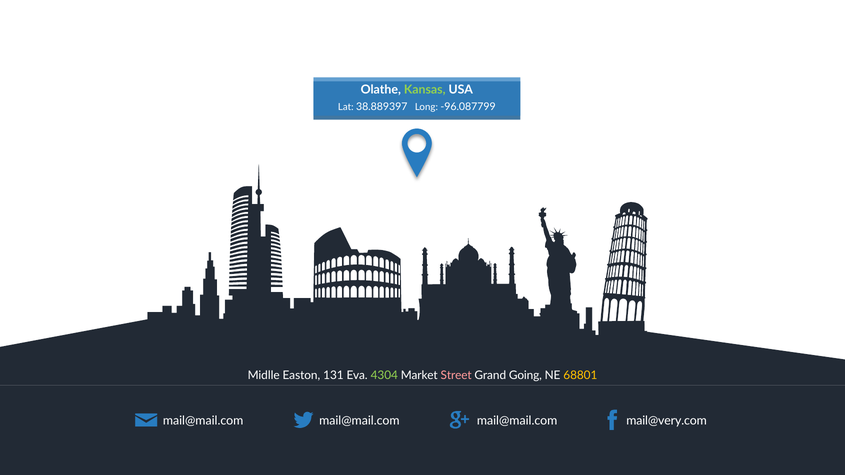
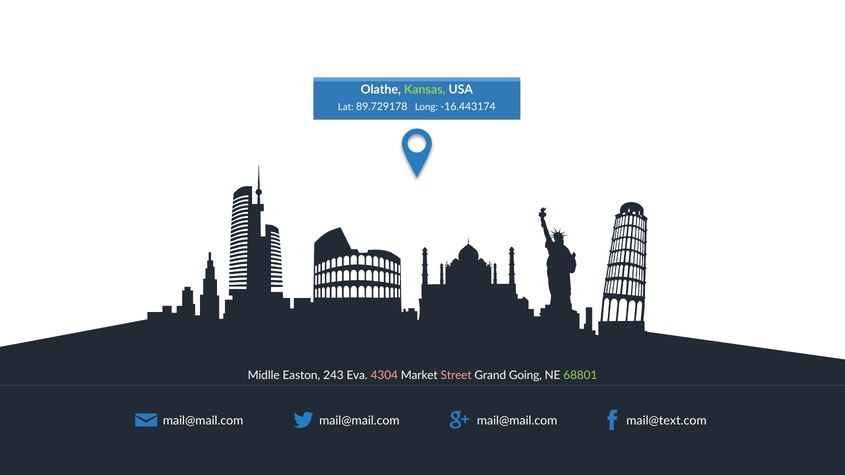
38.889397: 38.889397 -> 89.729178
-96.087799: -96.087799 -> -16.443174
131: 131 -> 243
4304 colour: light green -> pink
68801 colour: yellow -> light green
mail@very.com: mail@very.com -> mail@text.com
